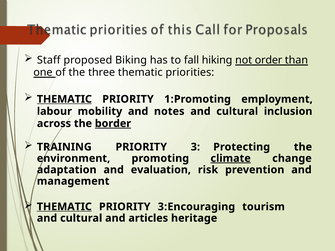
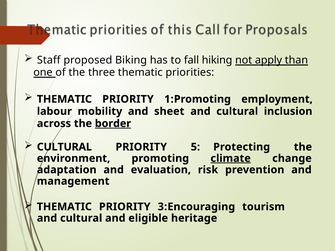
order: order -> apply
THEMATIC at (64, 99) underline: present -> none
notes: notes -> sheet
TRAINING at (64, 147): TRAINING -> CULTURAL
3: 3 -> 5
THEMATIC at (64, 207) underline: present -> none
articles: articles -> eligible
